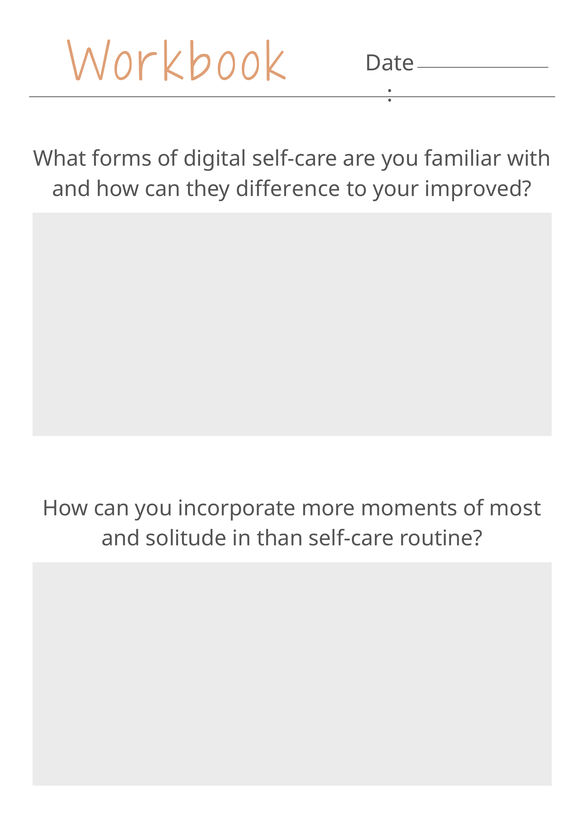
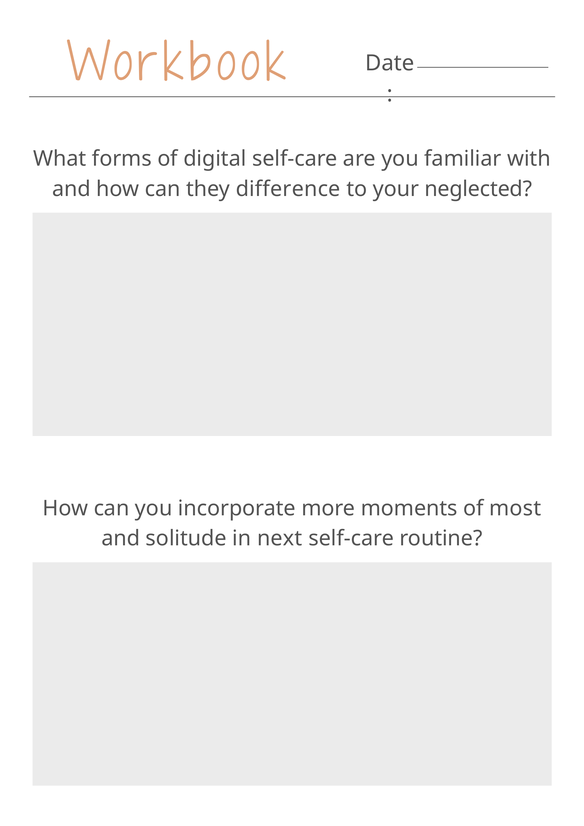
improved: improved -> neglected
than: than -> next
